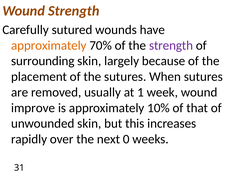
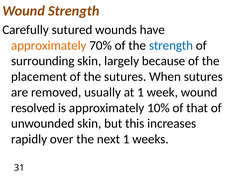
strength at (171, 45) colour: purple -> blue
improve: improve -> resolved
next 0: 0 -> 1
